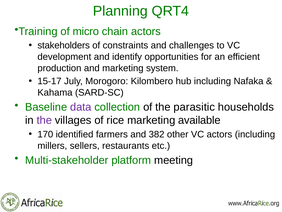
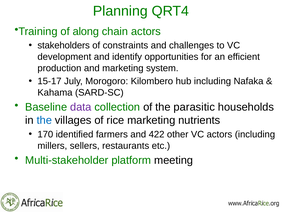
micro: micro -> along
the at (44, 120) colour: purple -> blue
available: available -> nutrients
382: 382 -> 422
